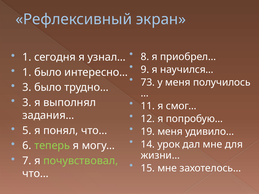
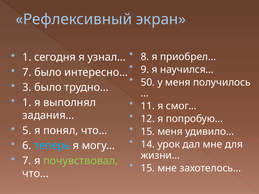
1 at (27, 72): 1 -> 7
73: 73 -> 50
3 at (27, 103): 3 -> 1
19 at (148, 132): 19 -> 15
теперь colour: light green -> light blue
